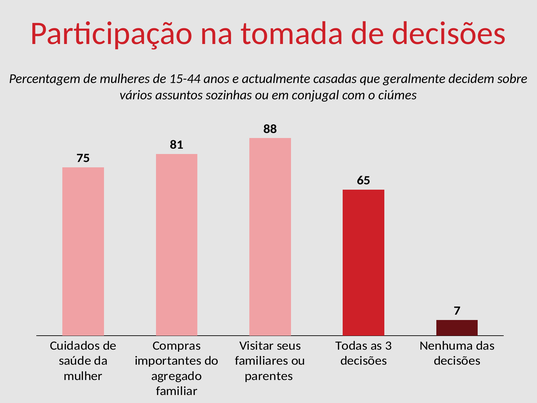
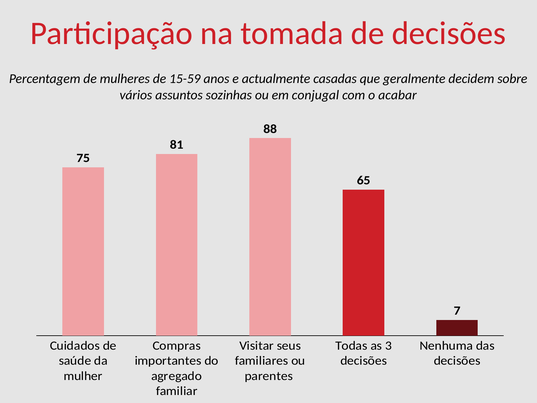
15-44: 15-44 -> 15-59
ciúmes: ciúmes -> acabar
